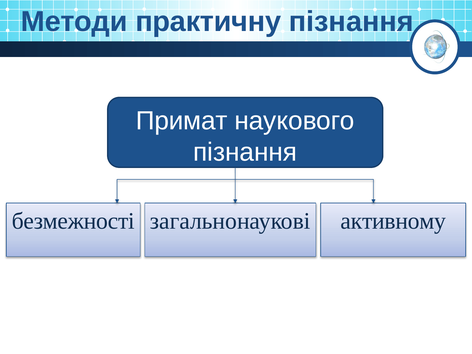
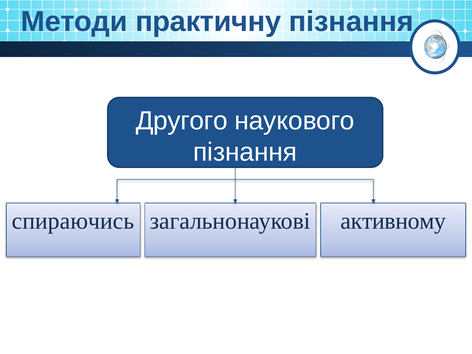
Примат: Примат -> Другого
безмежності: безмежності -> спираючись
